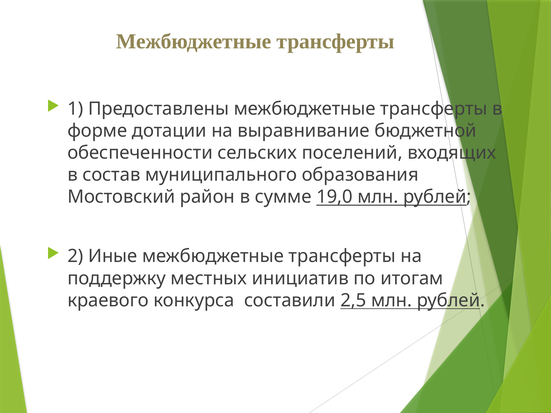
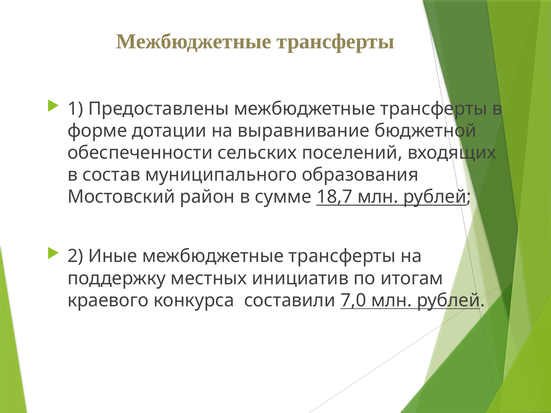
19,0: 19,0 -> 18,7
2,5: 2,5 -> 7,0
